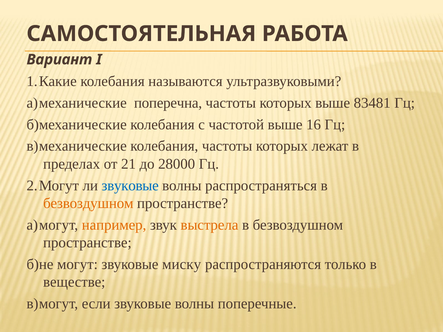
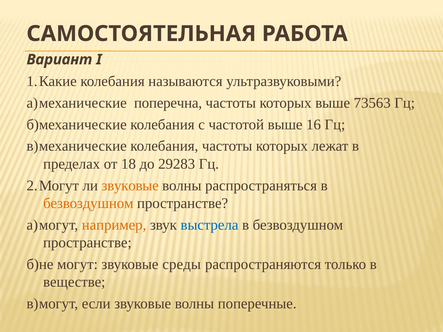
83481: 83481 -> 73563
21: 21 -> 18
28000: 28000 -> 29283
звуковые at (130, 186) colour: blue -> orange
выстрела colour: orange -> blue
миску: миску -> среды
